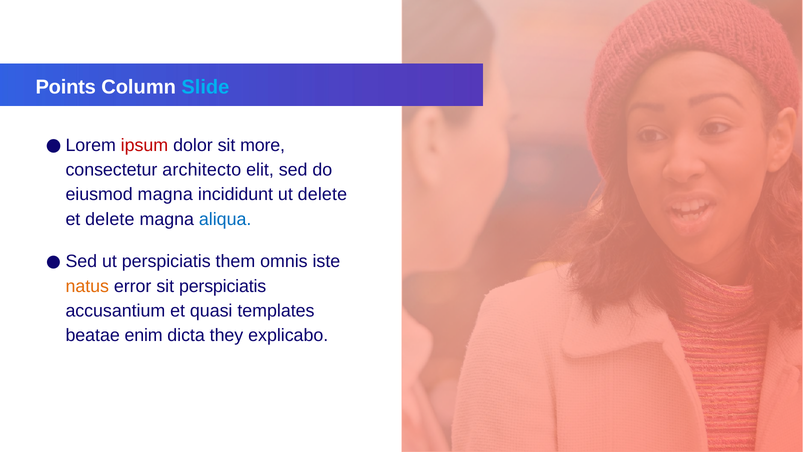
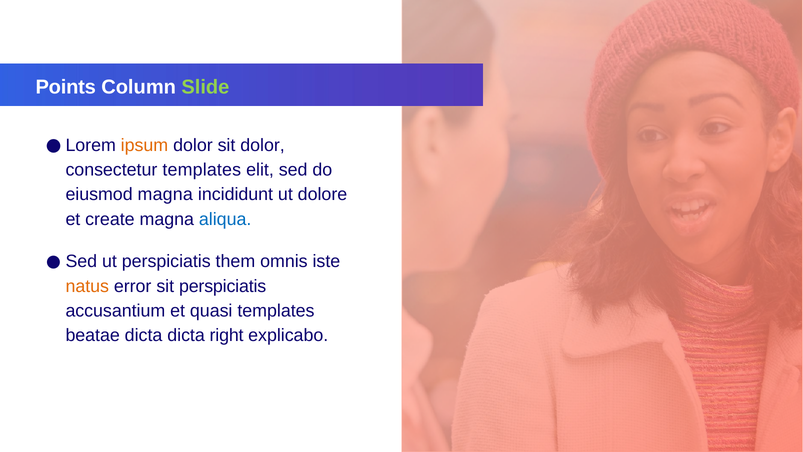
Slide colour: light blue -> light green
ipsum colour: red -> orange
sit more: more -> dolor
consectetur architecto: architecto -> templates
ut delete: delete -> dolore
et delete: delete -> create
beatae enim: enim -> dicta
they: they -> right
